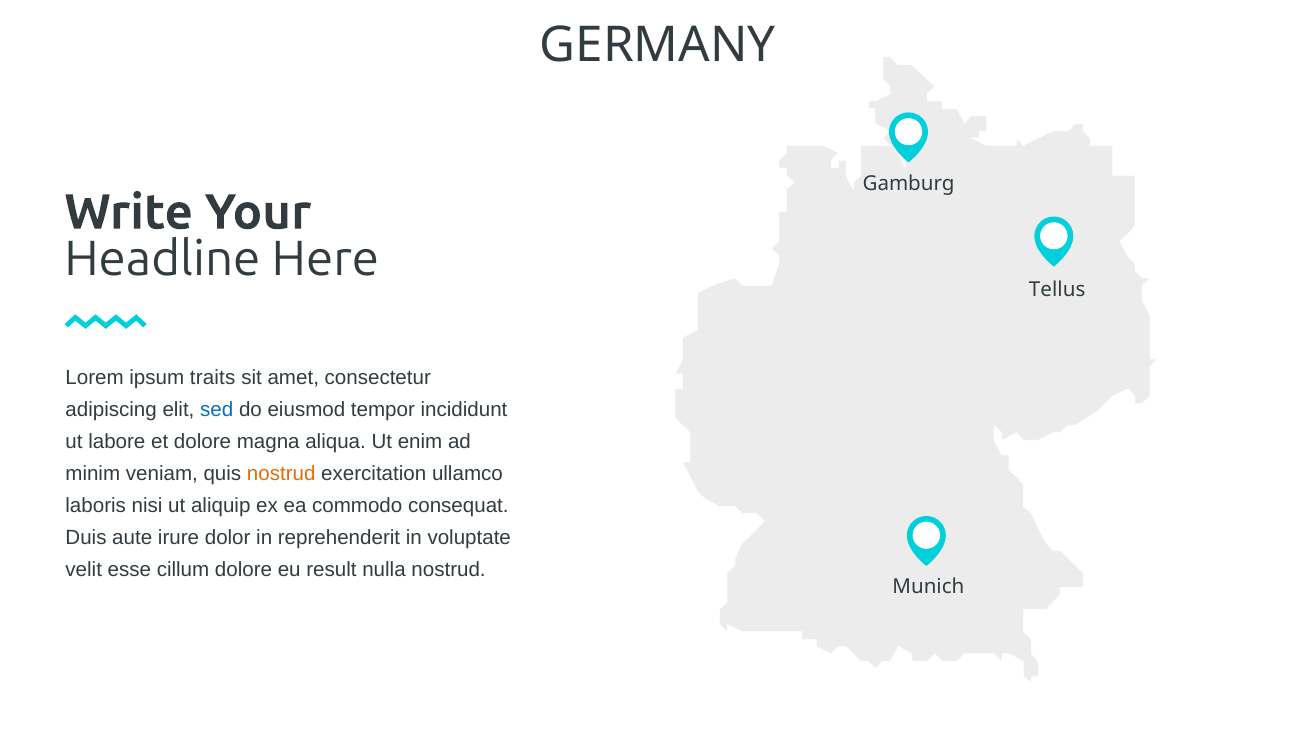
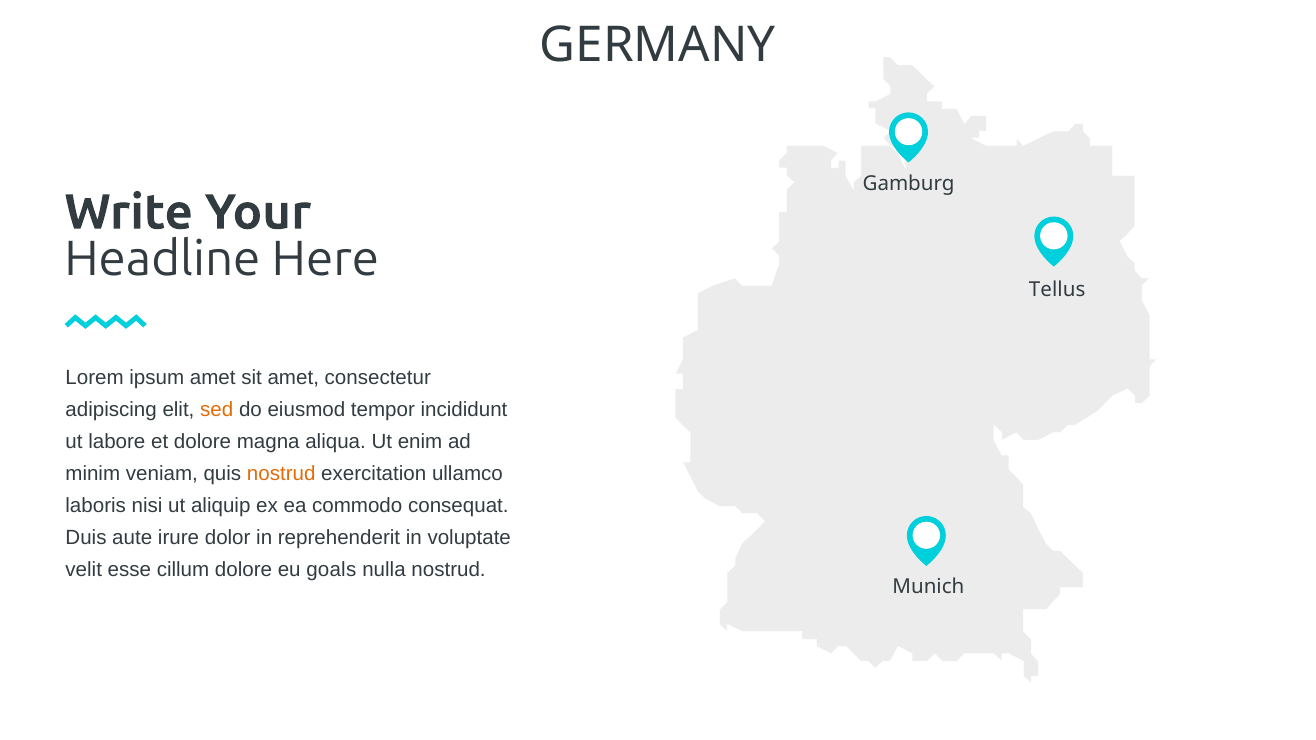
ipsum traits: traits -> amet
sed colour: blue -> orange
result: result -> goals
